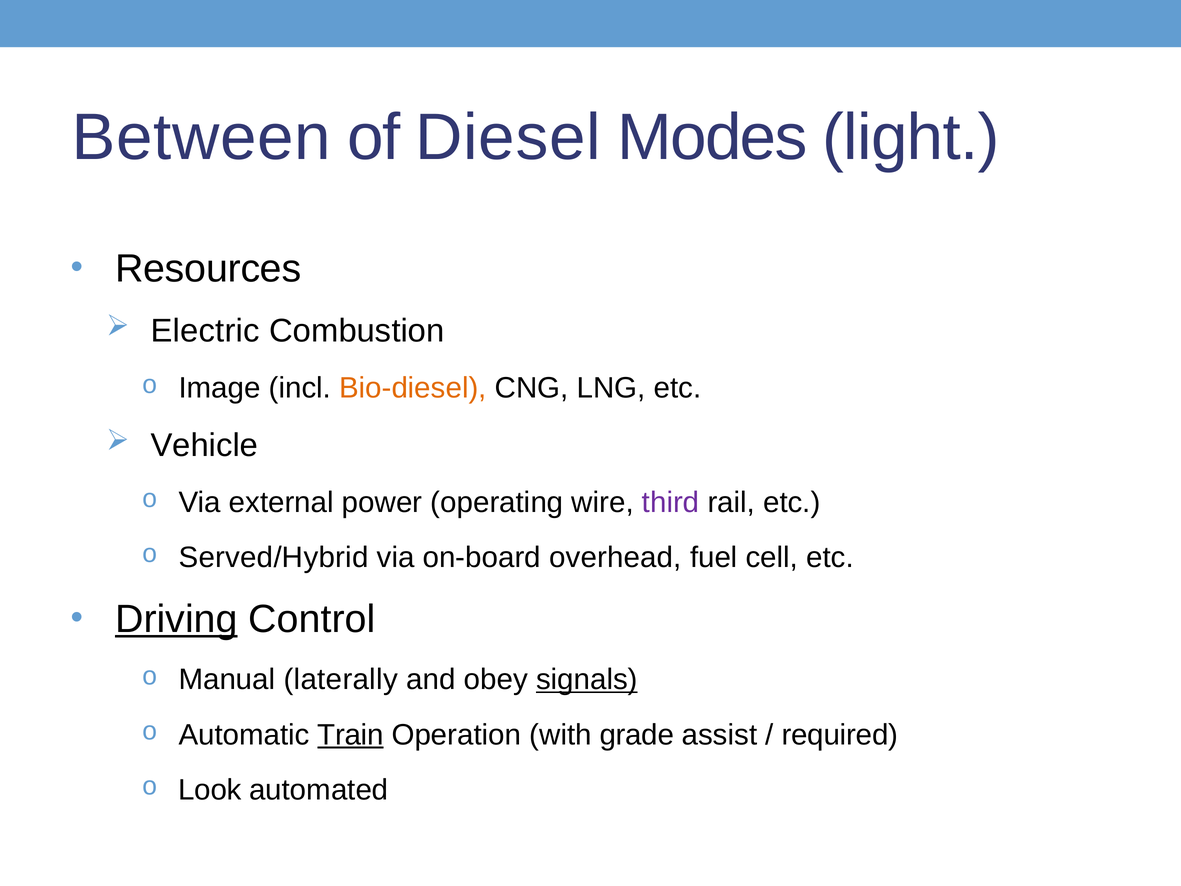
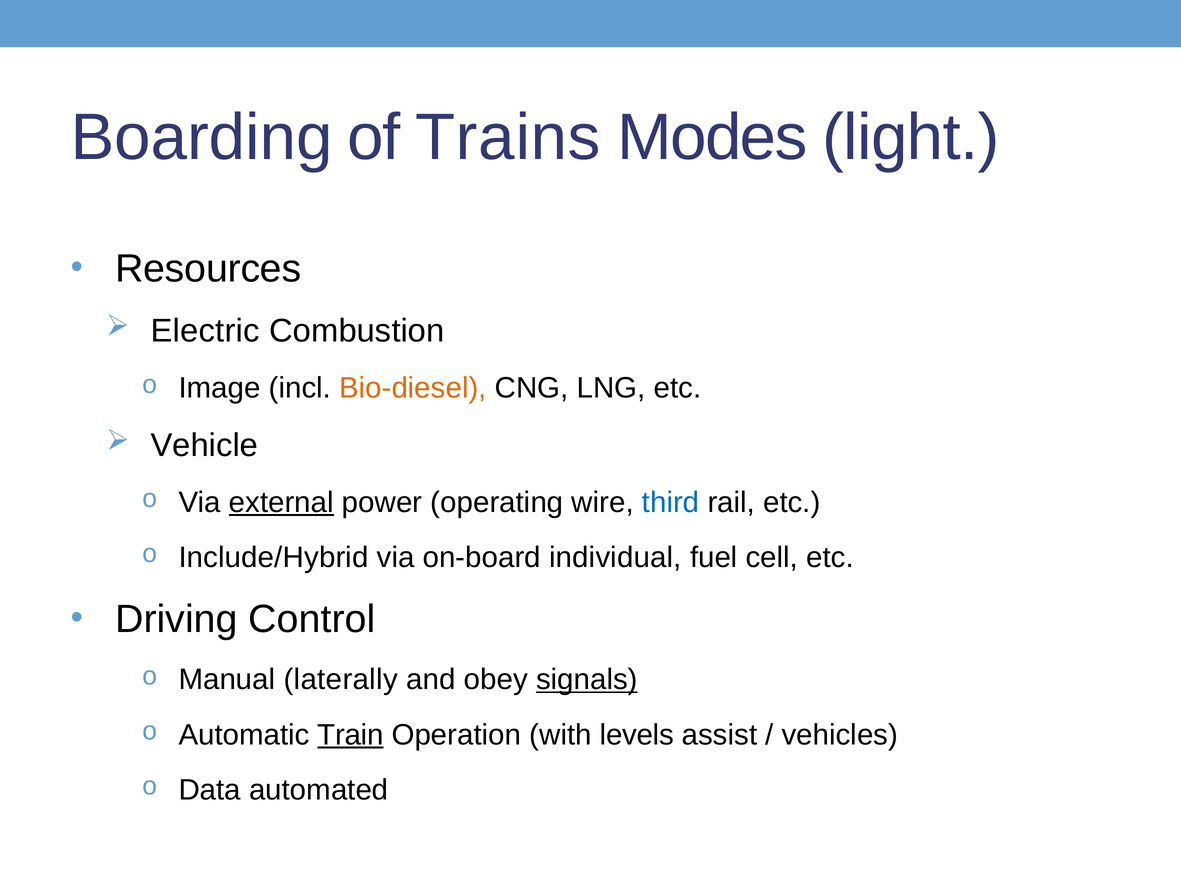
Between: Between -> Boarding
Diesel: Diesel -> Trains
external underline: none -> present
third colour: purple -> blue
Served/Hybrid: Served/Hybrid -> Include/Hybrid
overhead: overhead -> individual
Driving underline: present -> none
grade: grade -> levels
required: required -> vehicles
Look: Look -> Data
